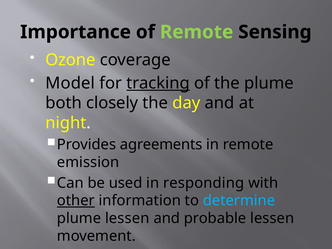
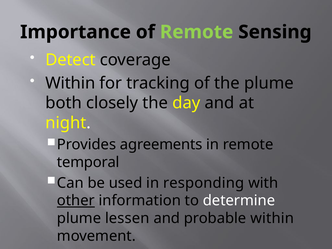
Ozone: Ozone -> Detect
Model at (70, 83): Model -> Within
tracking underline: present -> none
emission: emission -> temporal
determine colour: light blue -> white
probable lessen: lessen -> within
